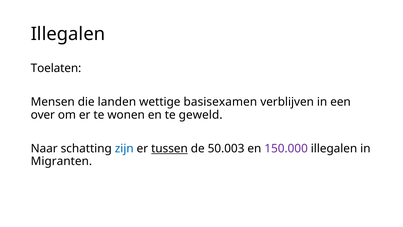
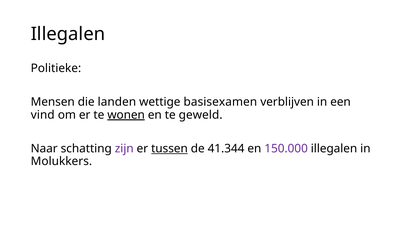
Toelaten: Toelaten -> Politieke
over: over -> vind
wonen underline: none -> present
zijn colour: blue -> purple
50.003: 50.003 -> 41.344
Migranten: Migranten -> Molukkers
